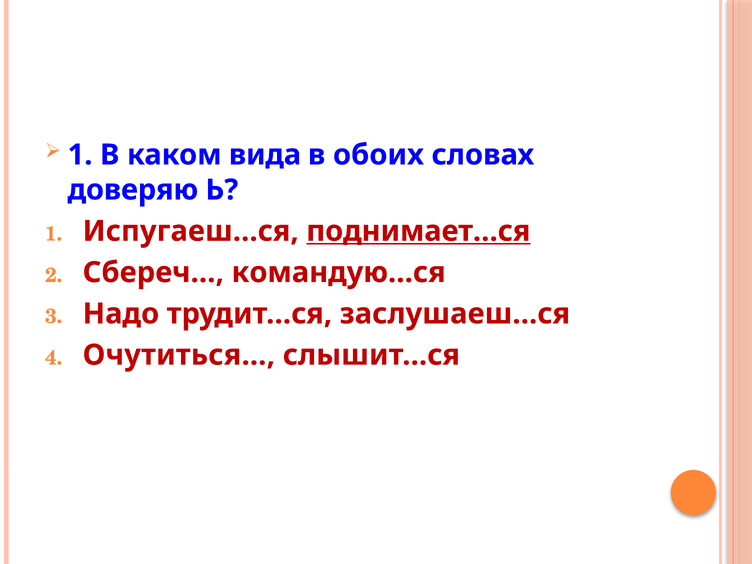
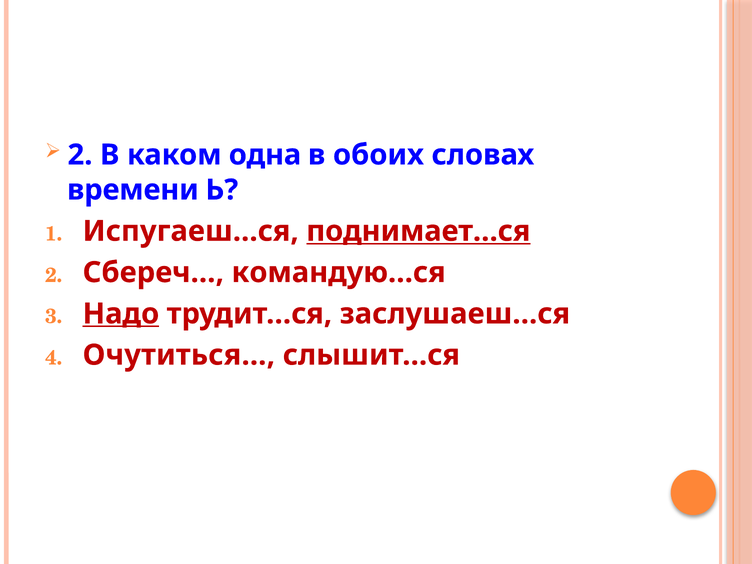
1 at (80, 155): 1 -> 2
вида: вида -> одна
доверяю: доверяю -> времени
Надо underline: none -> present
